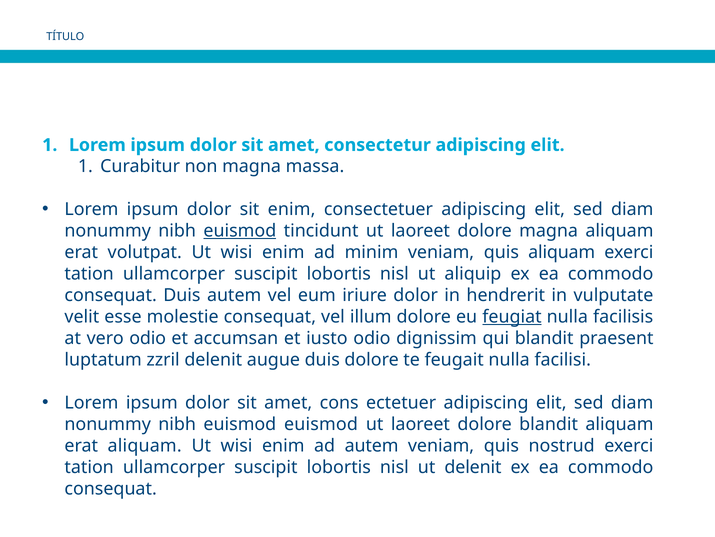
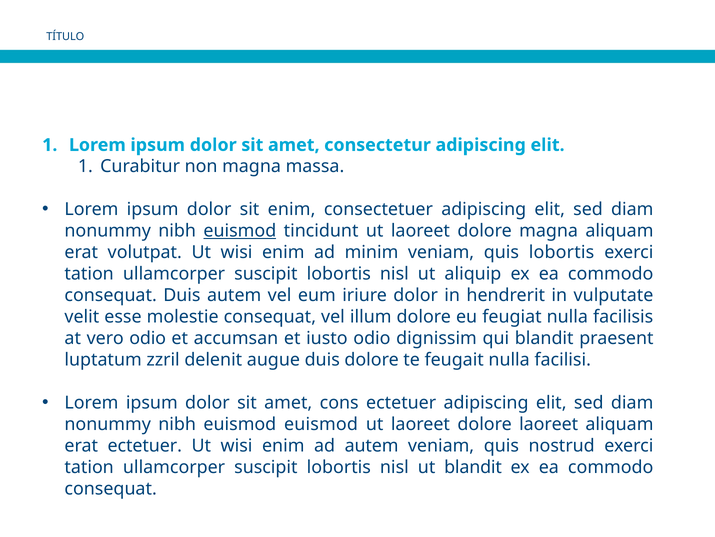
quis aliquam: aliquam -> lobortis
feugiat underline: present -> none
dolore blandit: blandit -> laoreet
erat aliquam: aliquam -> ectetuer
ut delenit: delenit -> blandit
